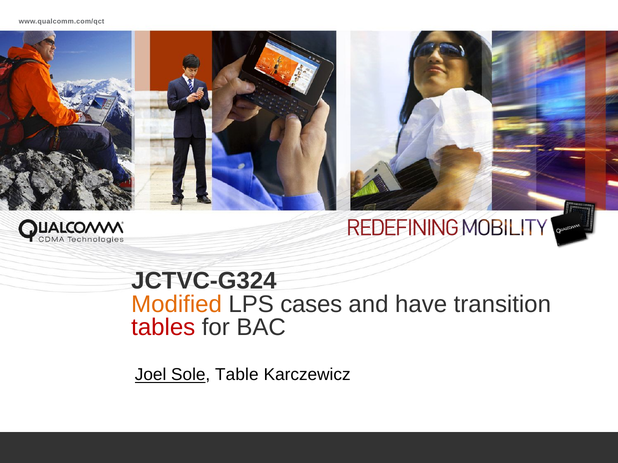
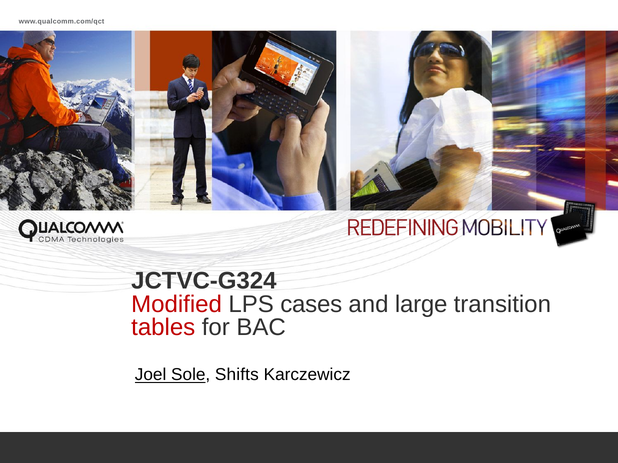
Modified colour: orange -> red
have: have -> large
Table: Table -> Shifts
